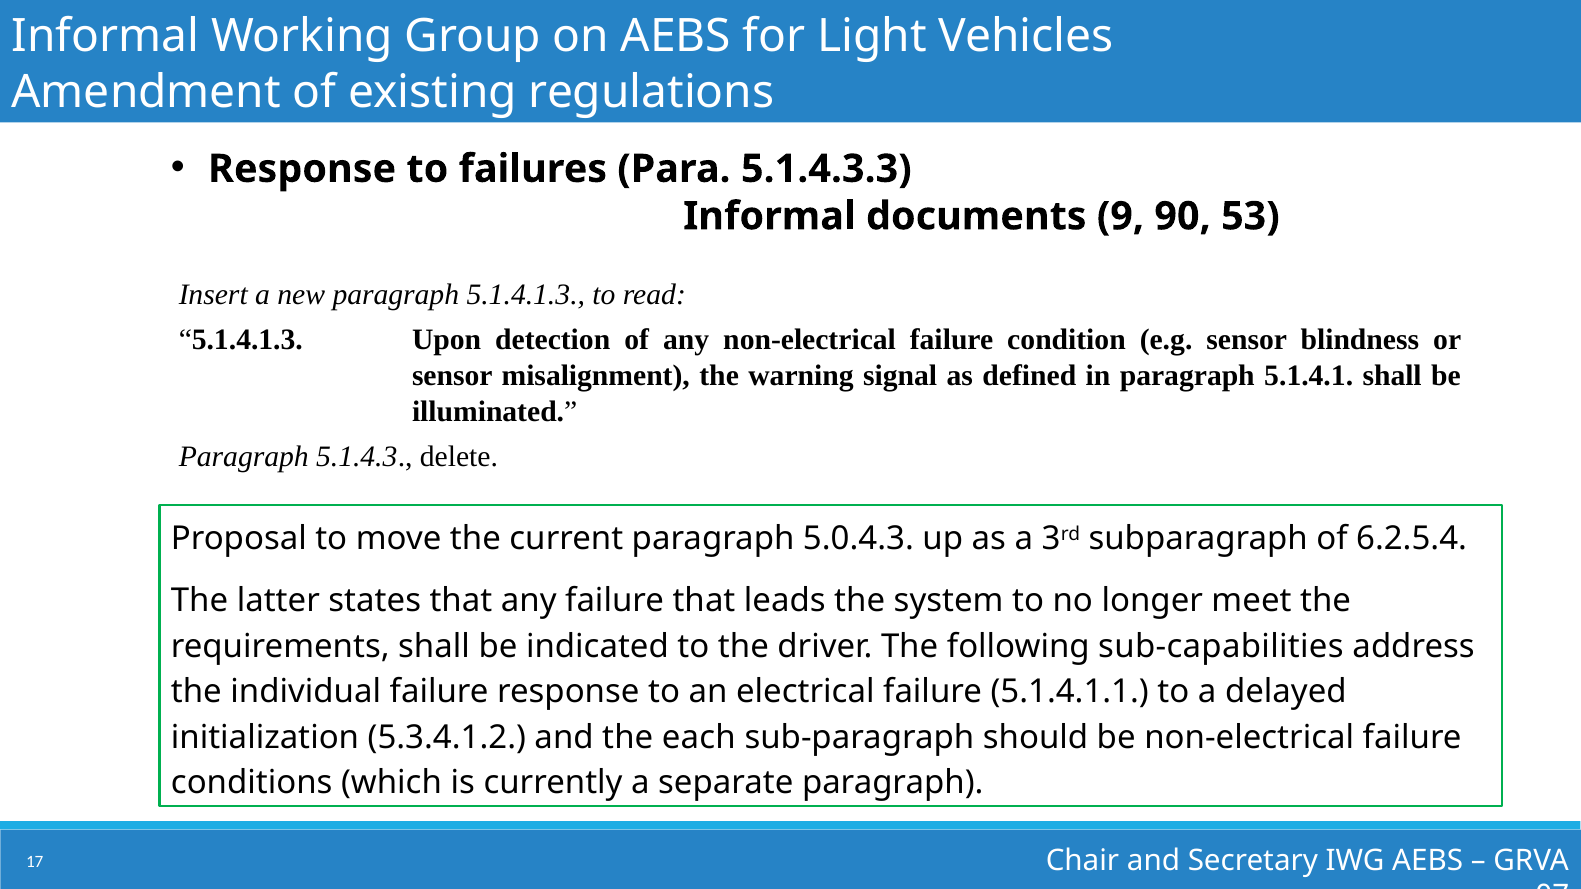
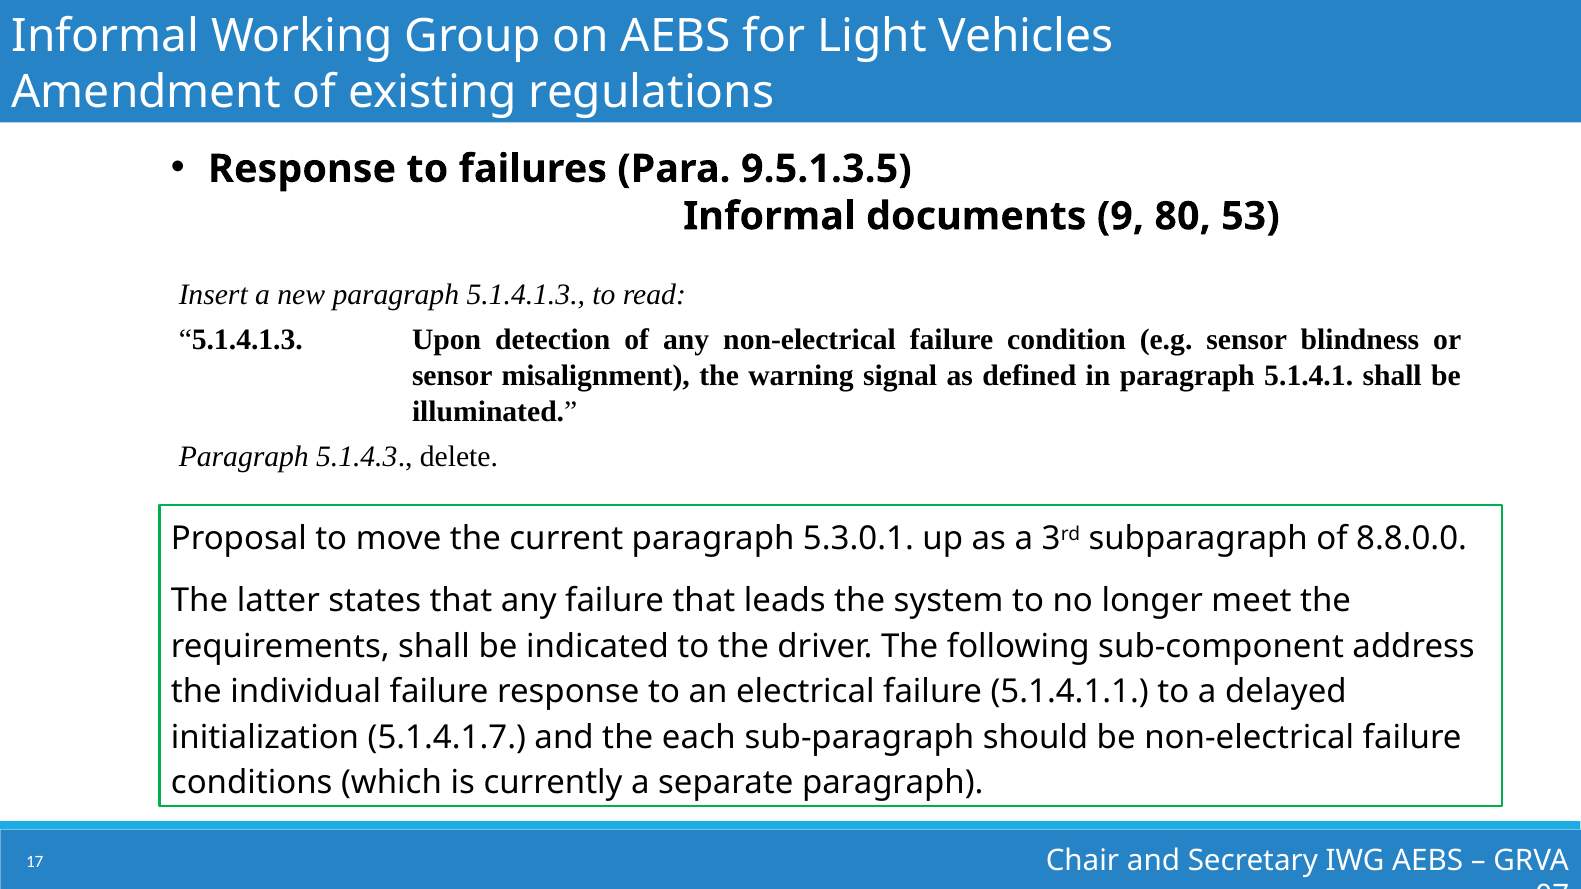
5.1.4.3.3: 5.1.4.3.3 -> 9.5.1.3.5
90: 90 -> 80
5.0.4.3: 5.0.4.3 -> 5.3.0.1
6.2.5.4: 6.2.5.4 -> 8.8.0.0
sub-capabilities: sub-capabilities -> sub-component
5.3.4.1.2: 5.3.4.1.2 -> 5.1.4.1.7
